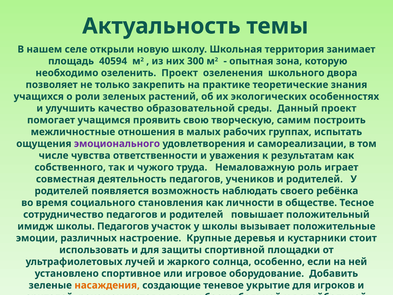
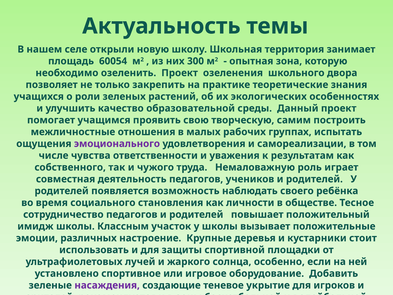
40594: 40594 -> 60054
школы Педагогов: Педагогов -> Классным
насаждения colour: orange -> purple
